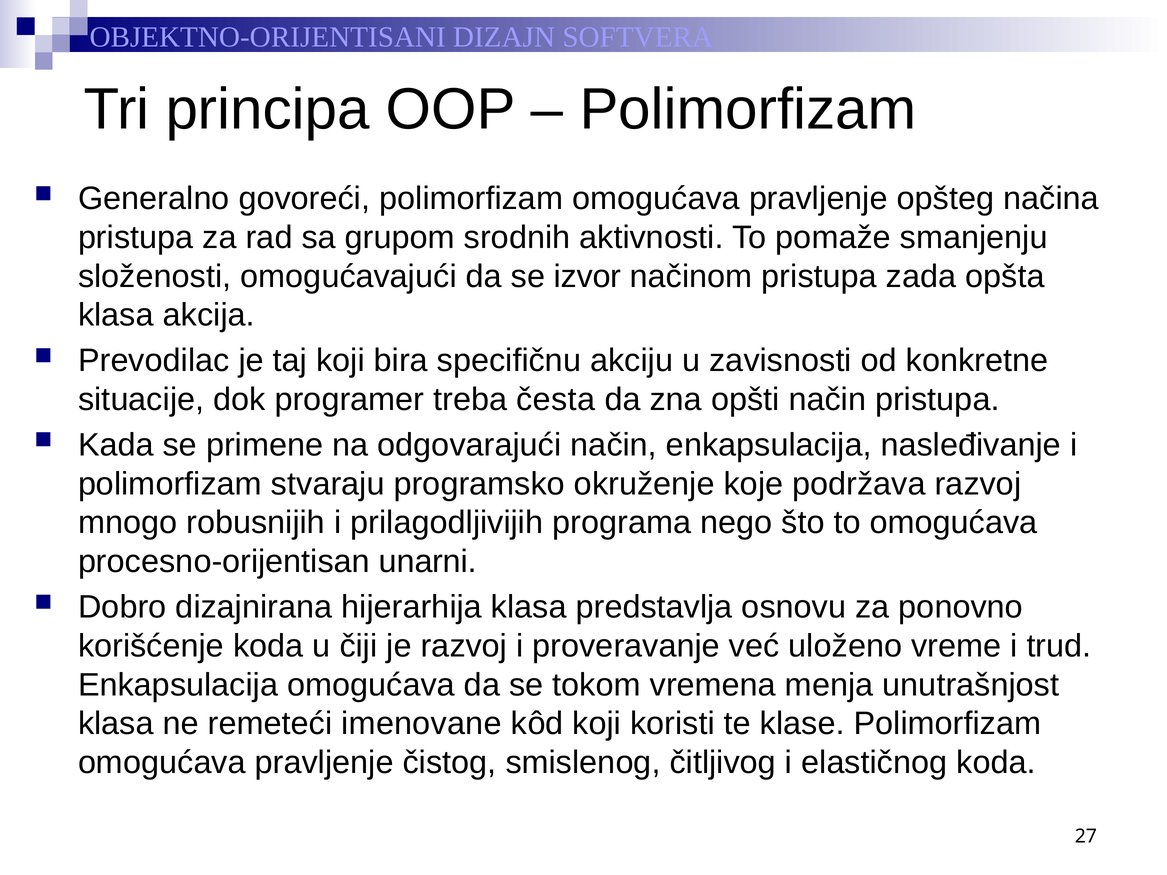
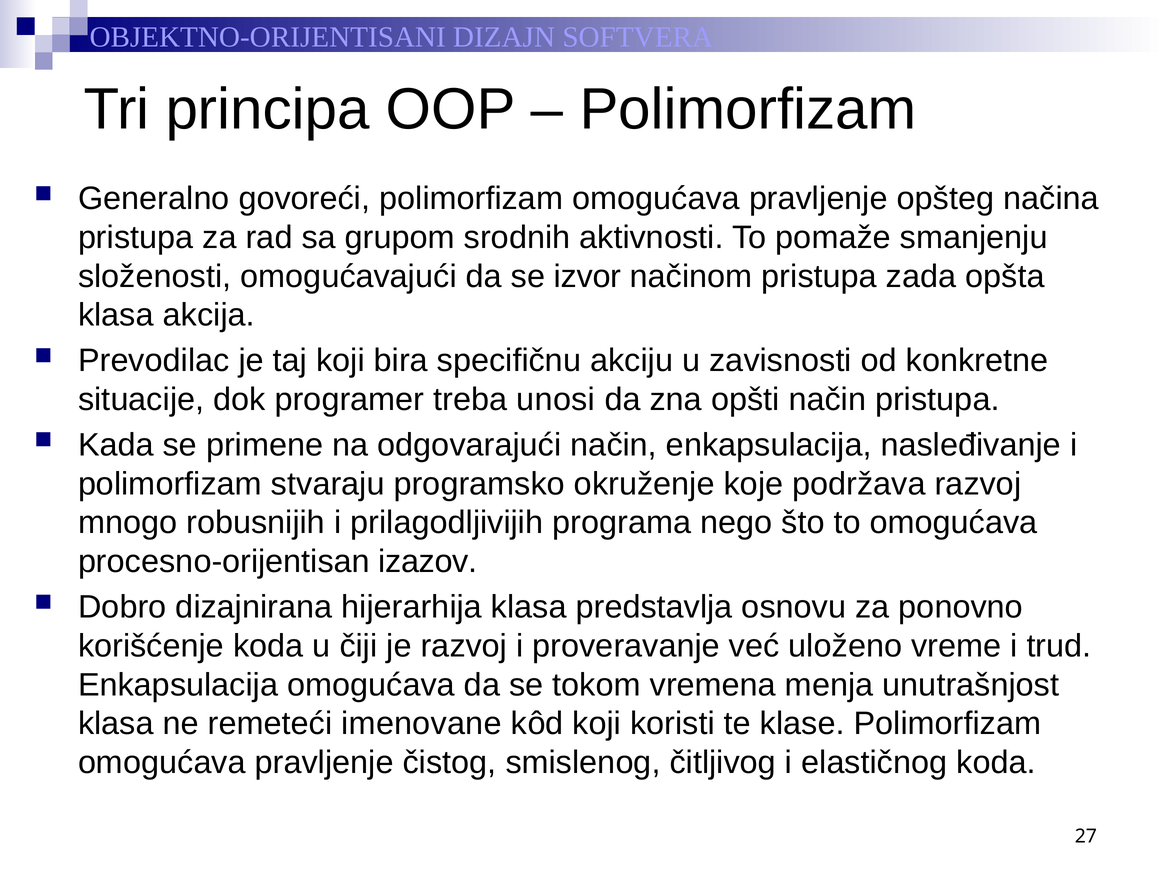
česta: česta -> unosi
unarni: unarni -> izazov
